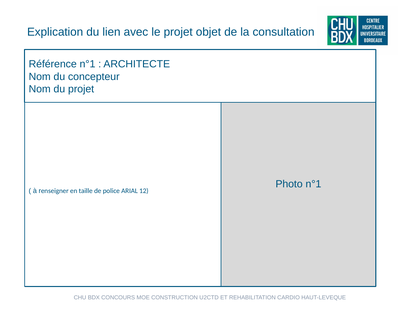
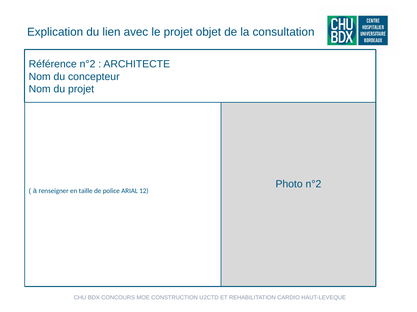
Référence n°1: n°1 -> n°2
Photo n°1: n°1 -> n°2
